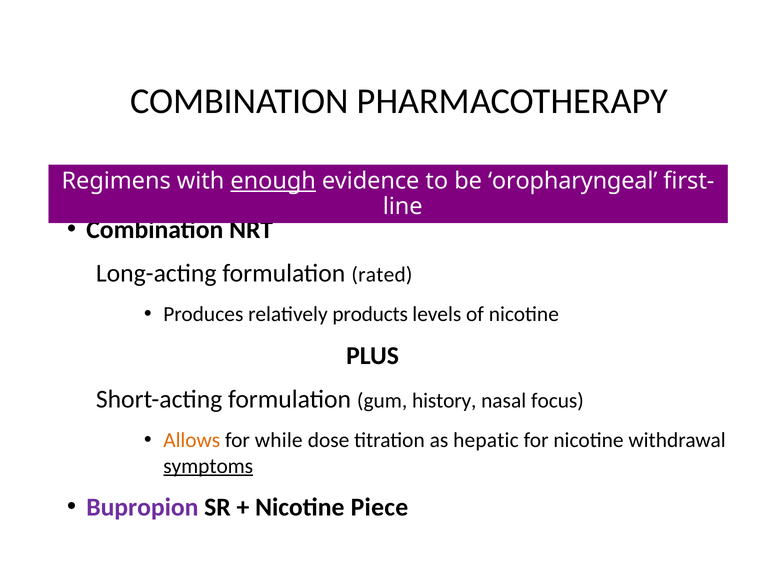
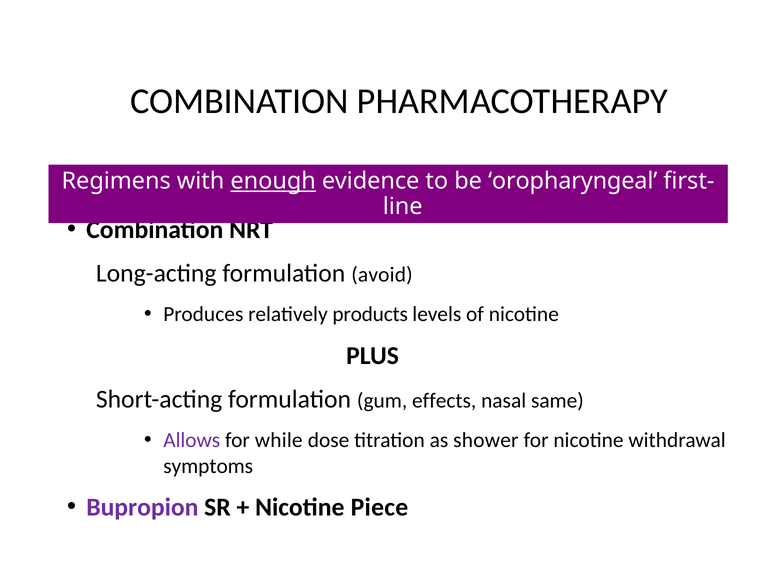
rated: rated -> avoid
history: history -> effects
focus: focus -> same
Allows colour: orange -> purple
hepatic: hepatic -> shower
symptoms underline: present -> none
